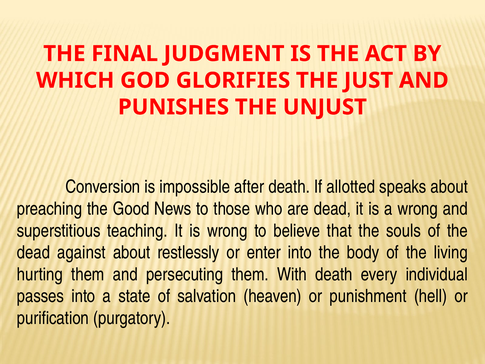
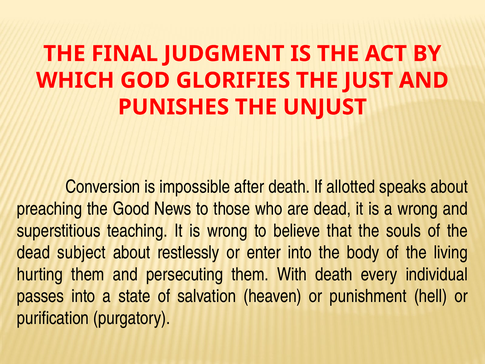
against: against -> subject
